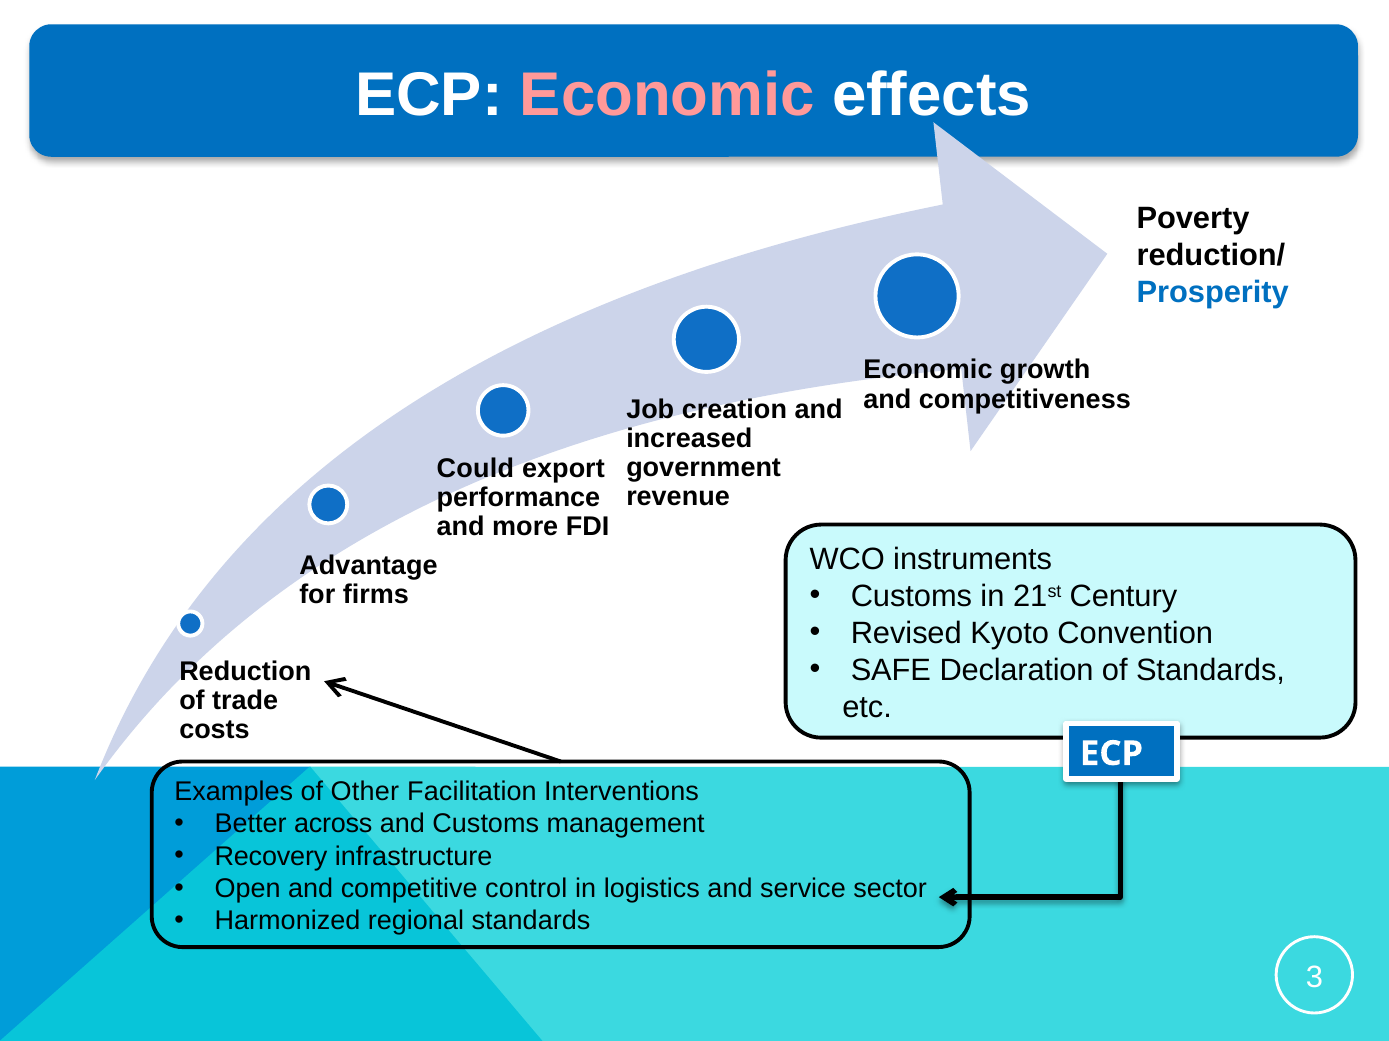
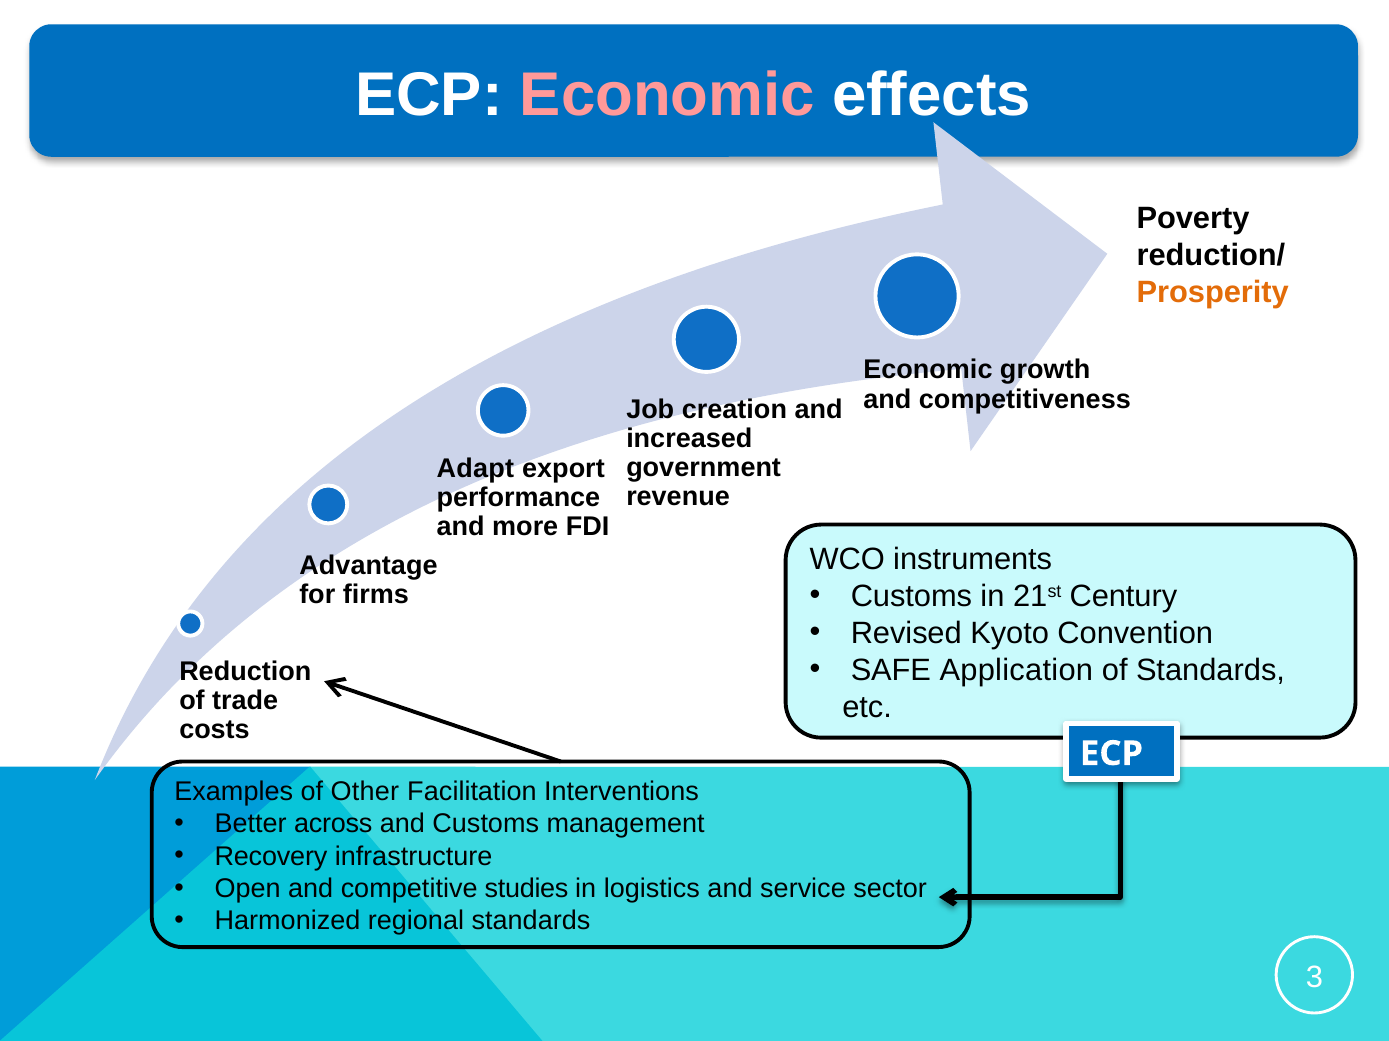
Prosperity colour: blue -> orange
Could: Could -> Adapt
Declaration: Declaration -> Application
control: control -> studies
